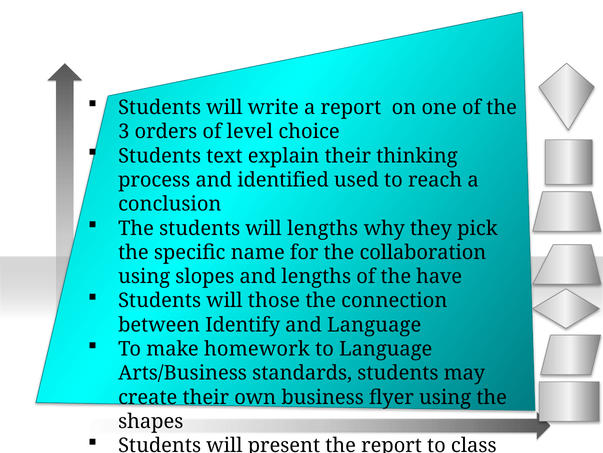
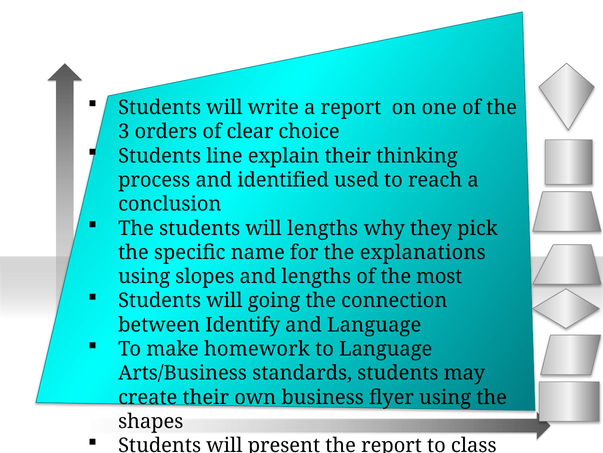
level: level -> clear
text: text -> line
collaboration: collaboration -> explanations
have: have -> most
those: those -> going
